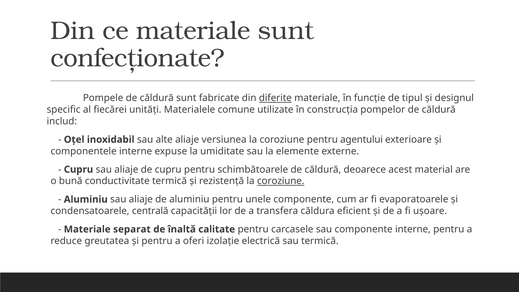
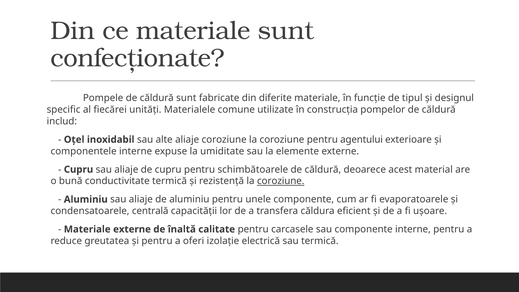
diferite underline: present -> none
aliaje versiunea: versiunea -> coroziune
Materiale separat: separat -> externe
